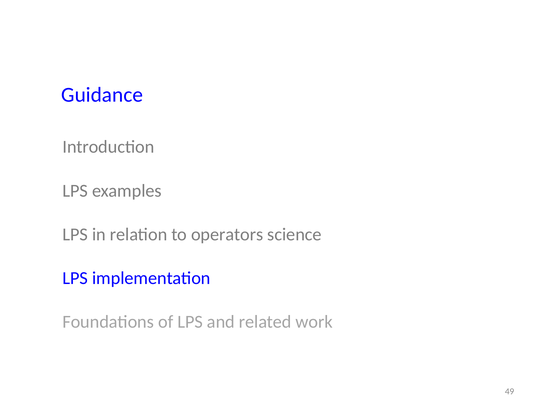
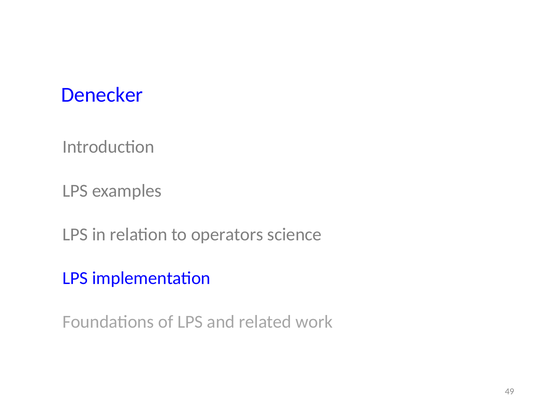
Guidance: Guidance -> Denecker
